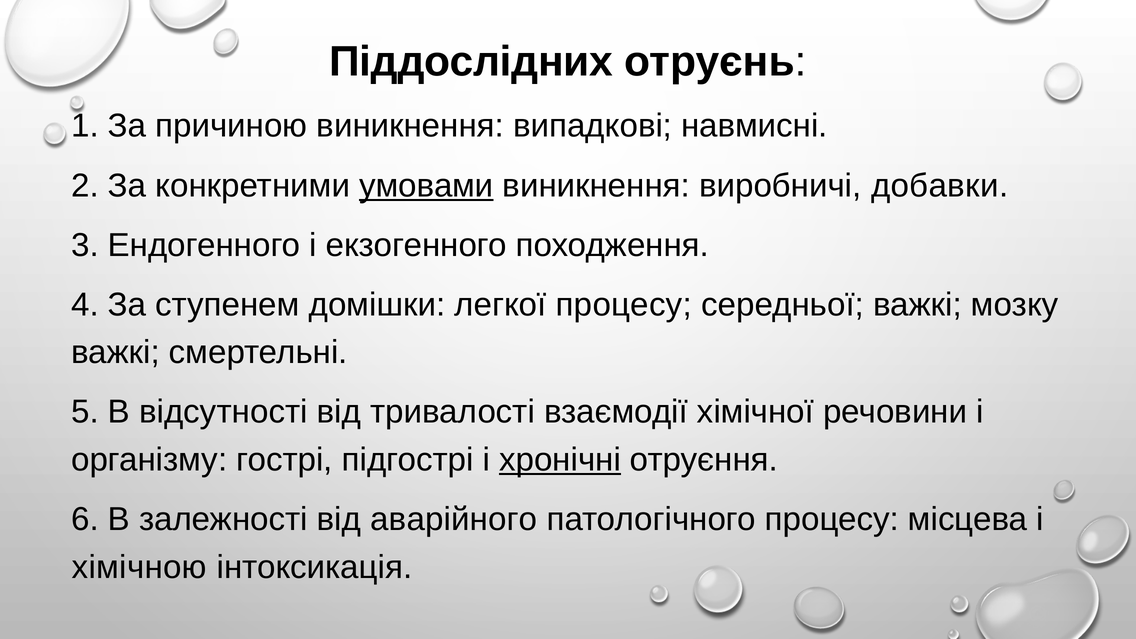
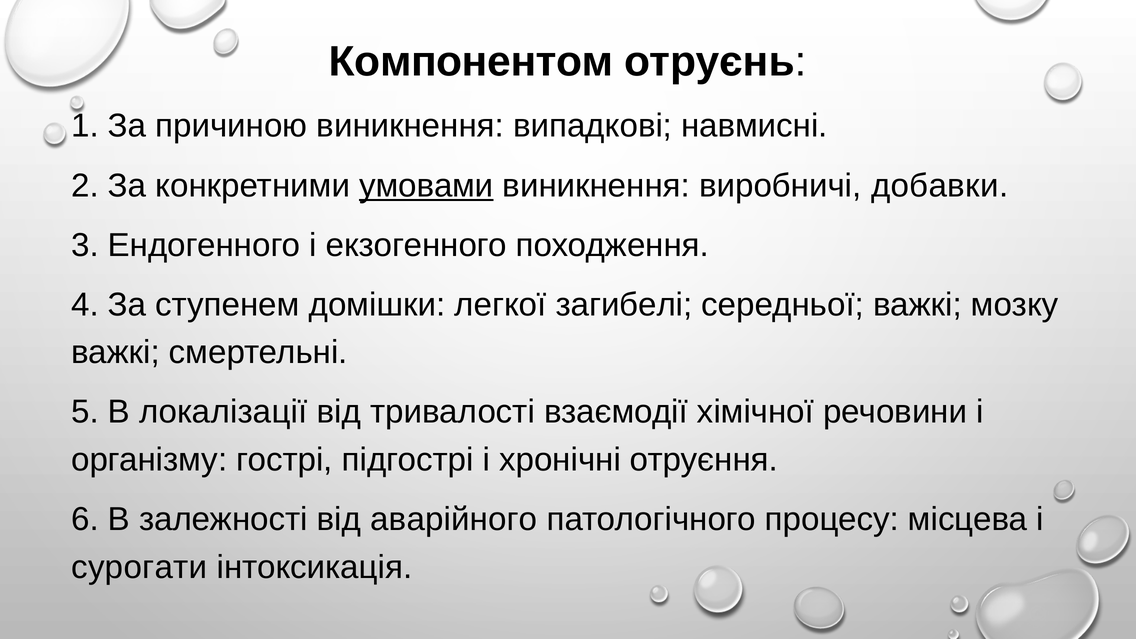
Піддослідних: Піддослідних -> Компонентом
легкої процесу: процесу -> загибелі
відсутності: відсутності -> локалізації
хронічні underline: present -> none
хімічною: хімічною -> сурогати
